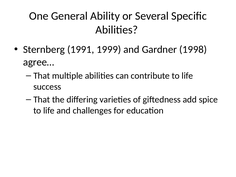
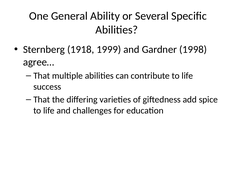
1991: 1991 -> 1918
